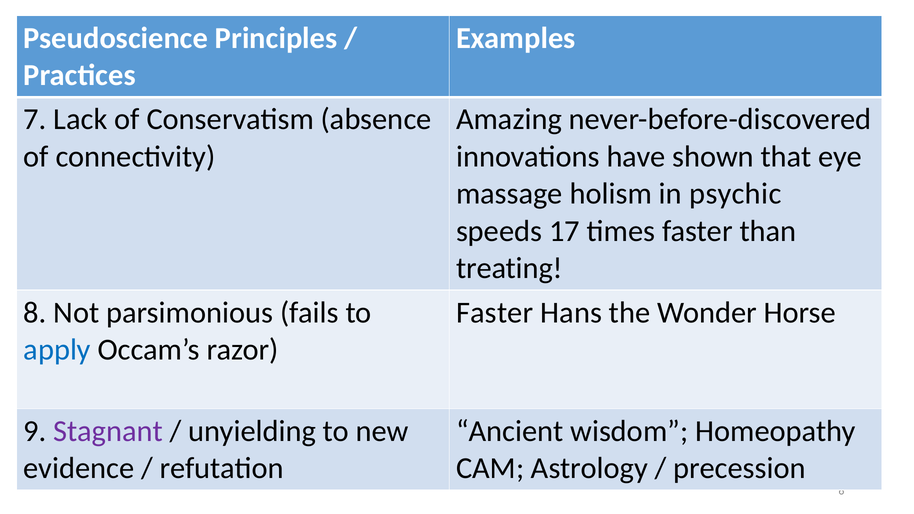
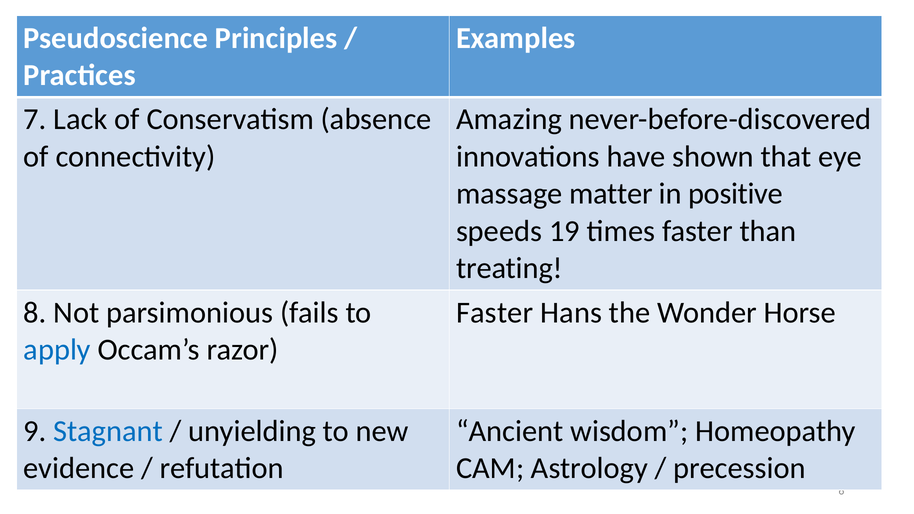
holism: holism -> matter
psychic: psychic -> positive
17: 17 -> 19
Stagnant colour: purple -> blue
